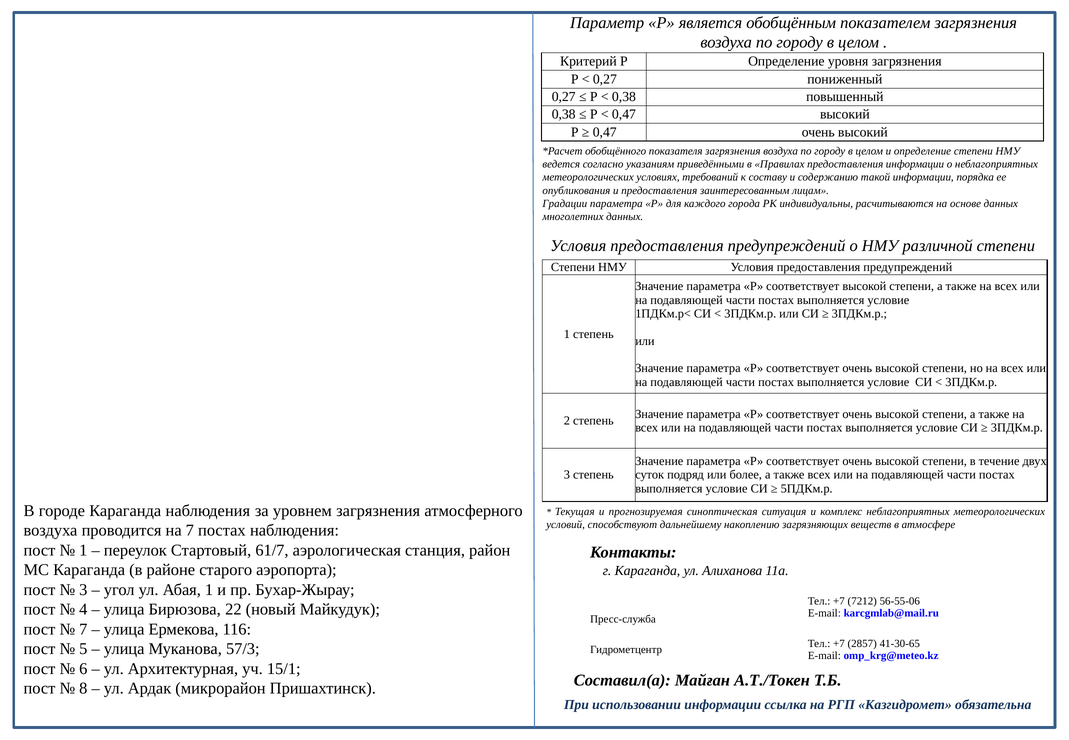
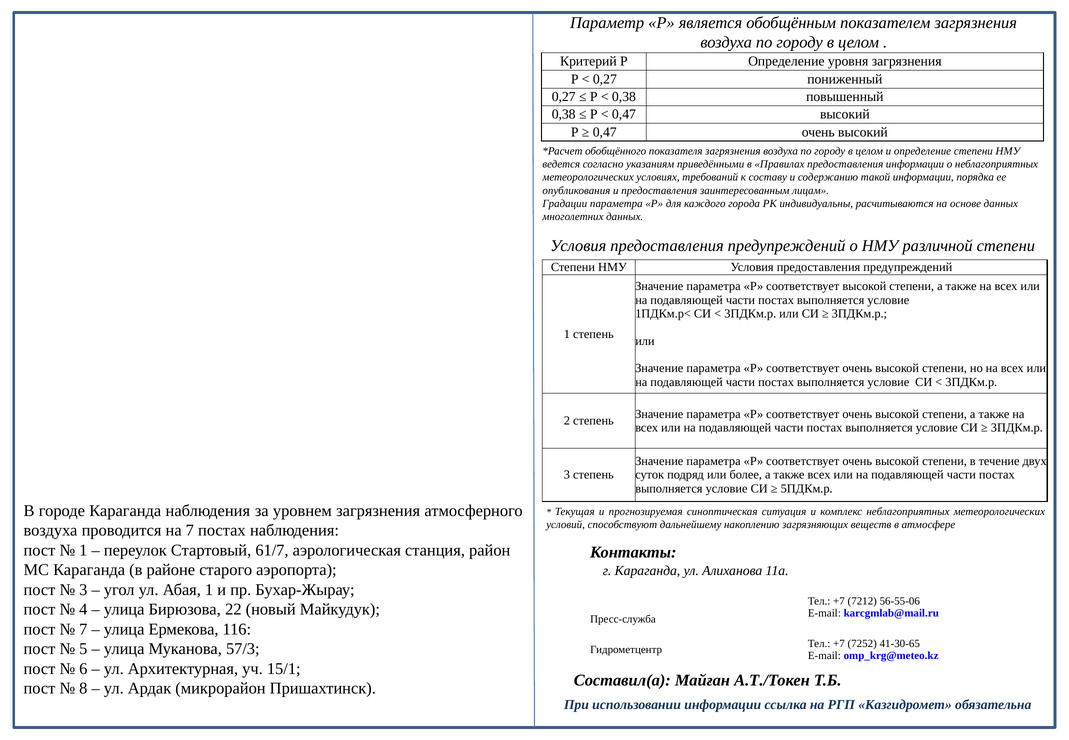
2857: 2857 -> 7252
